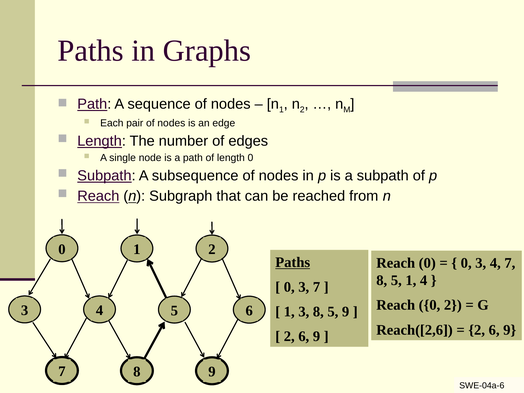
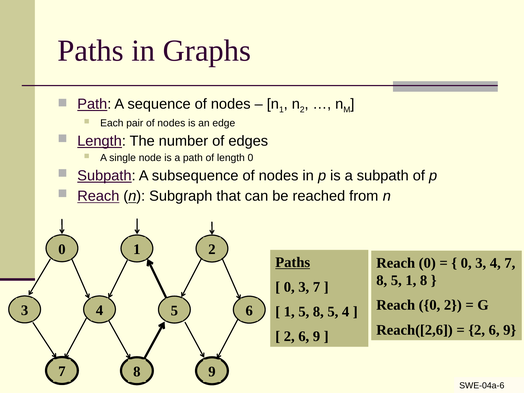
1 4: 4 -> 8
1 3: 3 -> 5
5 9: 9 -> 4
